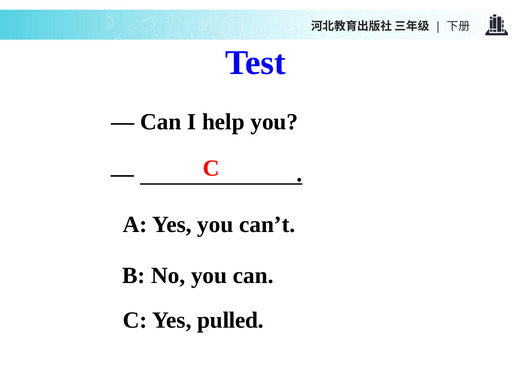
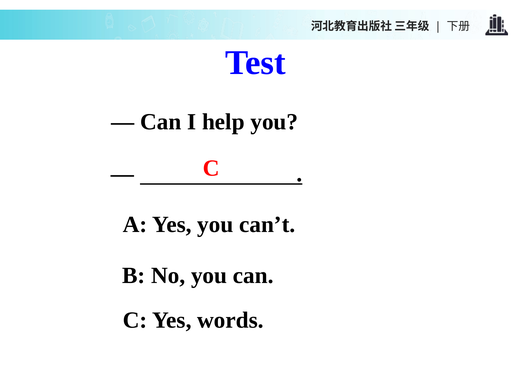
pulled: pulled -> words
